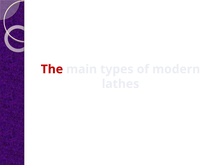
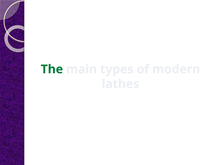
The colour: red -> green
